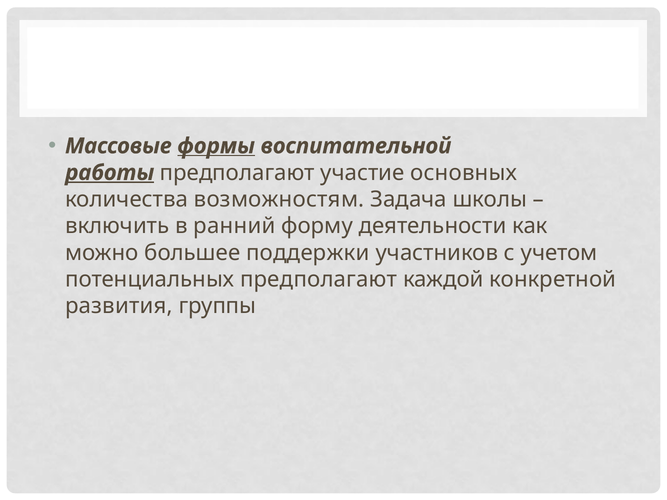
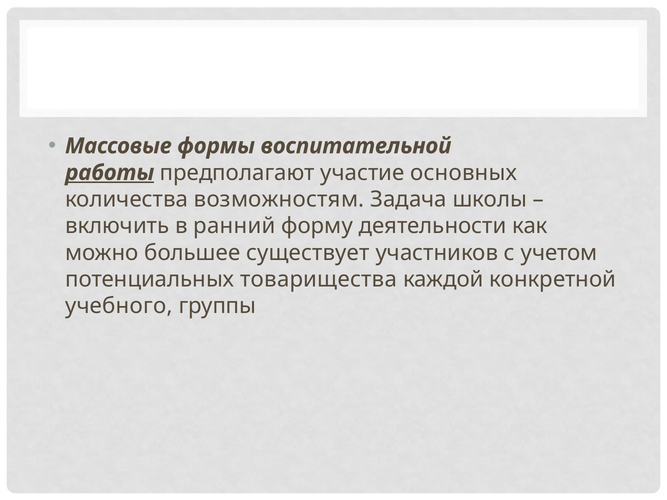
формы underline: present -> none
поддержки: поддержки -> существует
потенциальных предполагают: предполагают -> товарищества
развития: развития -> учебного
